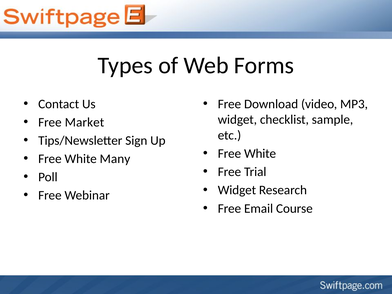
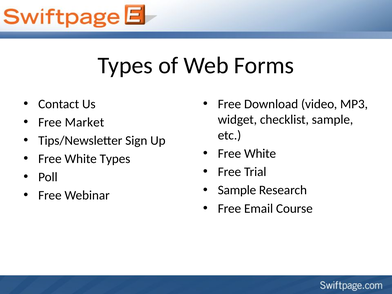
White Many: Many -> Types
Widget at (237, 190): Widget -> Sample
